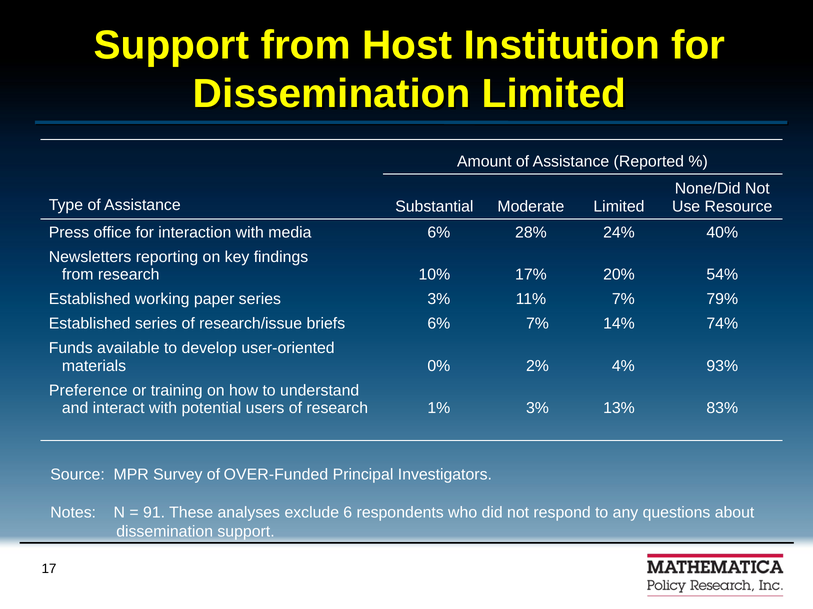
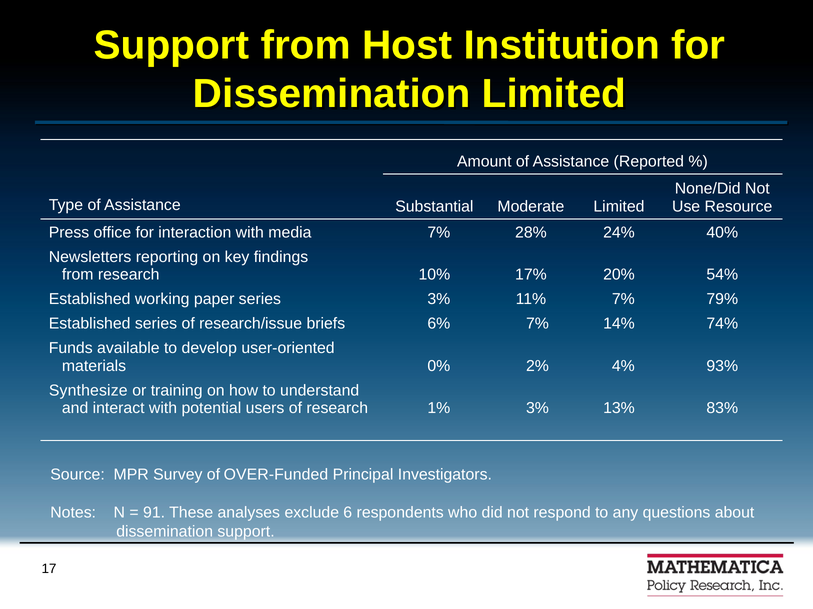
6% at (439, 233): 6% -> 7%
Preference: Preference -> Synthesize
